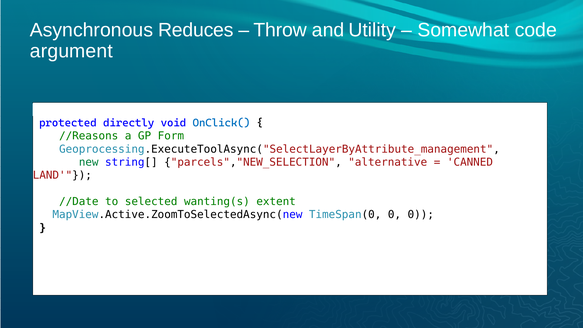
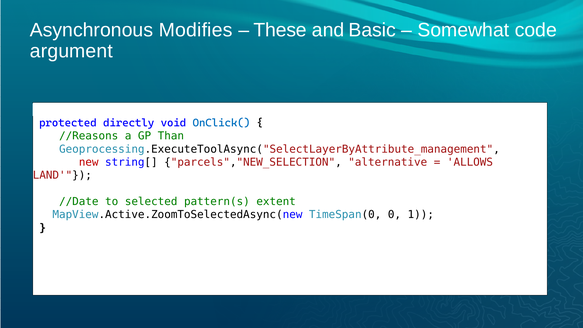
Reduces: Reduces -> Modifies
Throw: Throw -> These
Utility: Utility -> Basic
Form: Form -> Than
new colour: green -> red
CANNED: CANNED -> ALLOWS
wanting(s: wanting(s -> pattern(s
0 0: 0 -> 1
